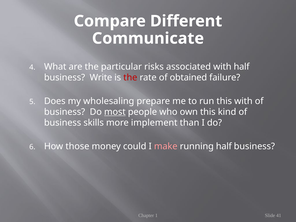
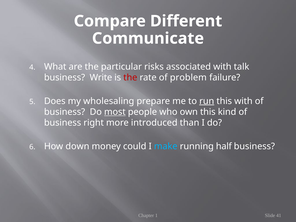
with half: half -> talk
obtained: obtained -> problem
run underline: none -> present
skills: skills -> right
implement: implement -> introduced
those: those -> down
make colour: pink -> light blue
